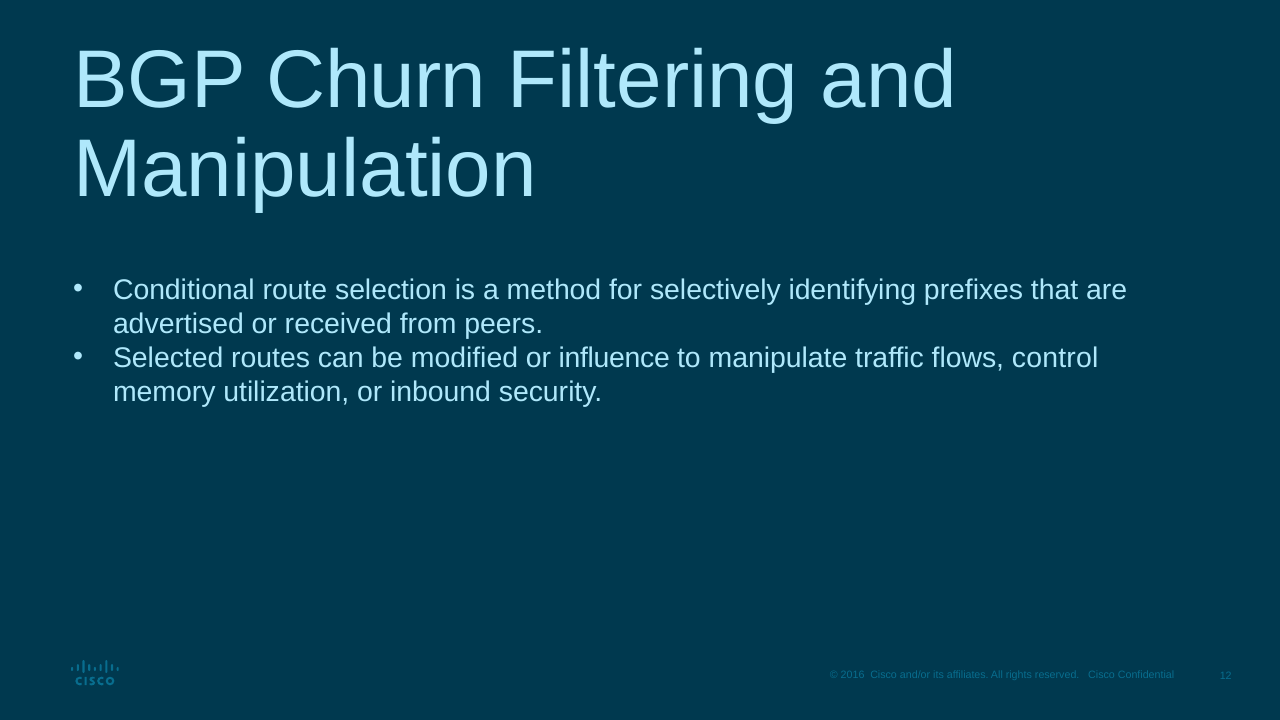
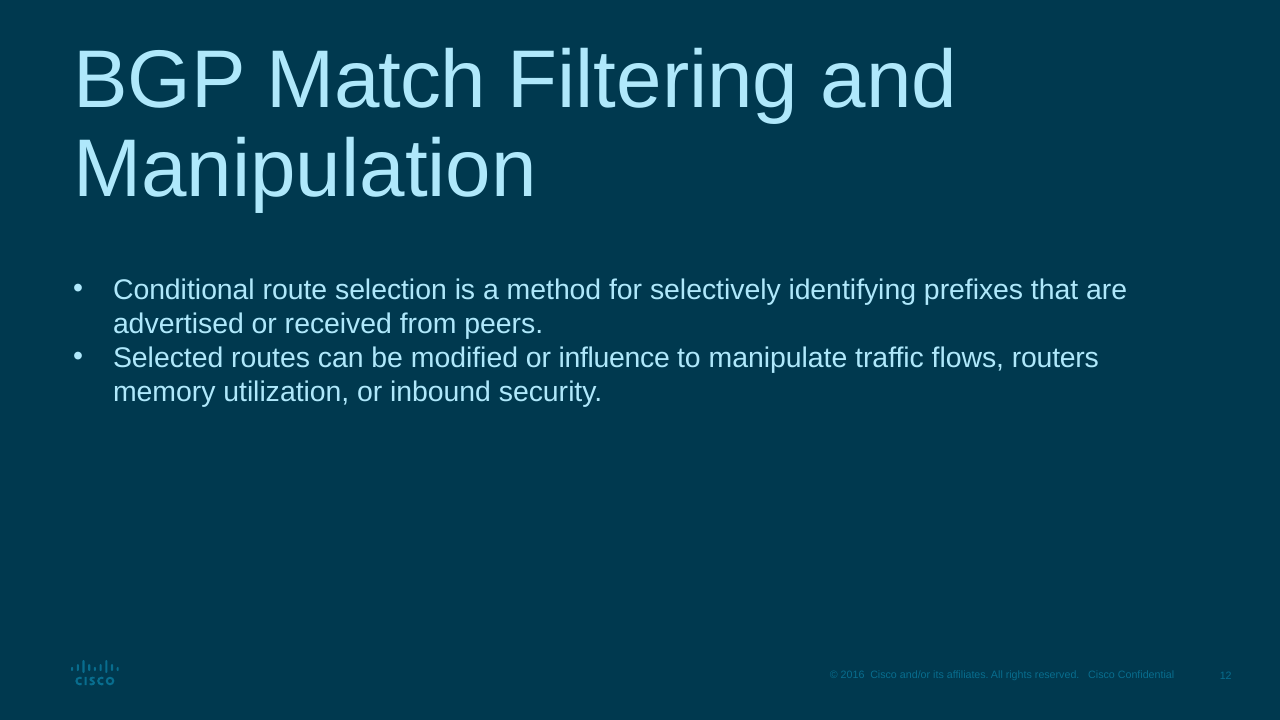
Churn: Churn -> Match
control: control -> routers
